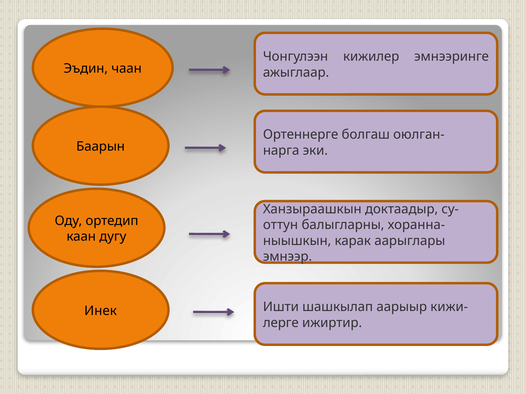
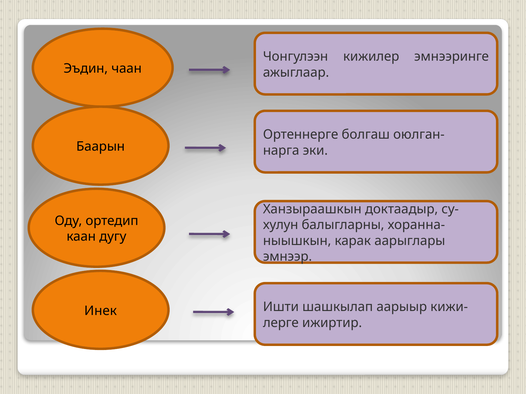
оттун: оттун -> хулун
